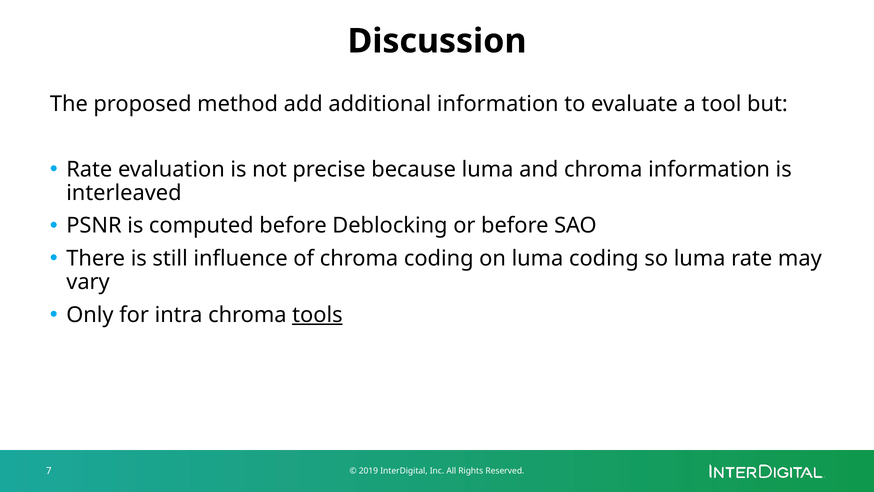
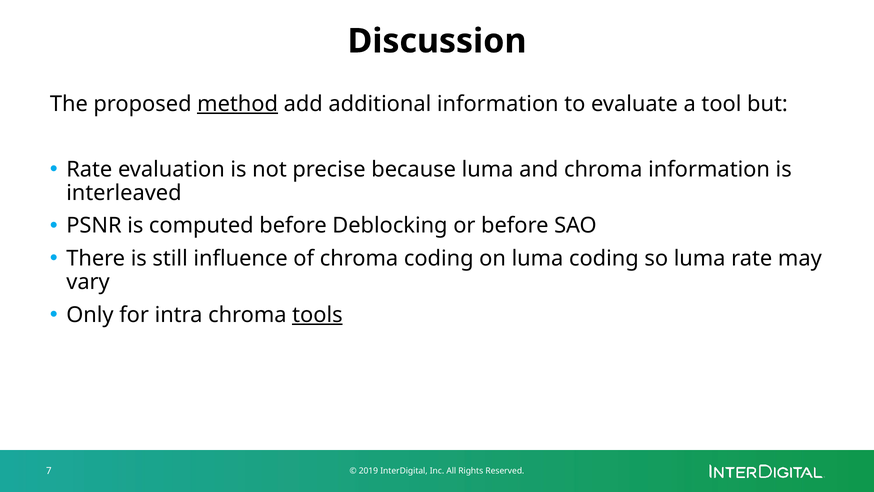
method underline: none -> present
